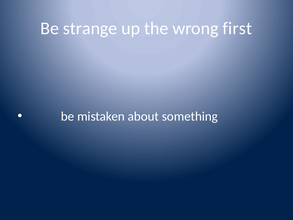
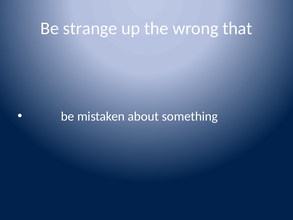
first: first -> that
